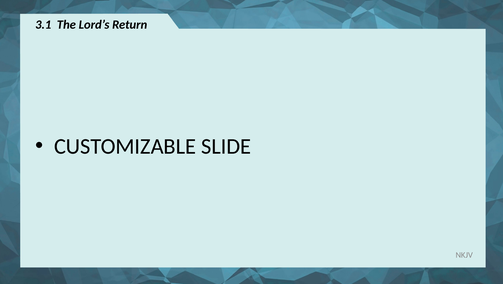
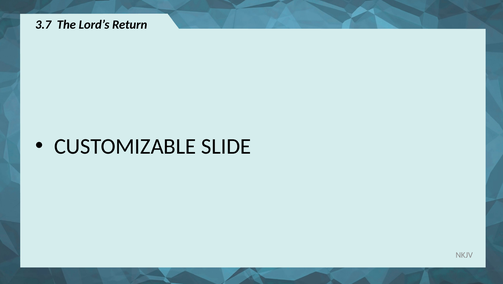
3.1: 3.1 -> 3.7
